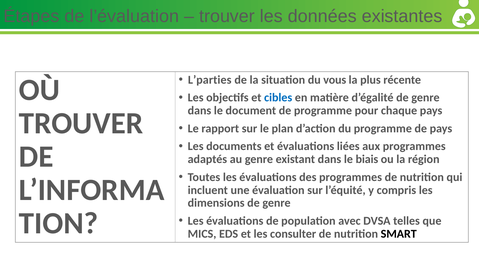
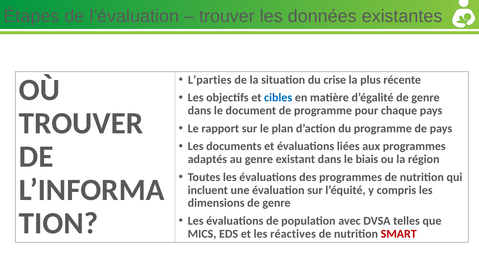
vous: vous -> crise
consulter: consulter -> réactives
SMART colour: black -> red
